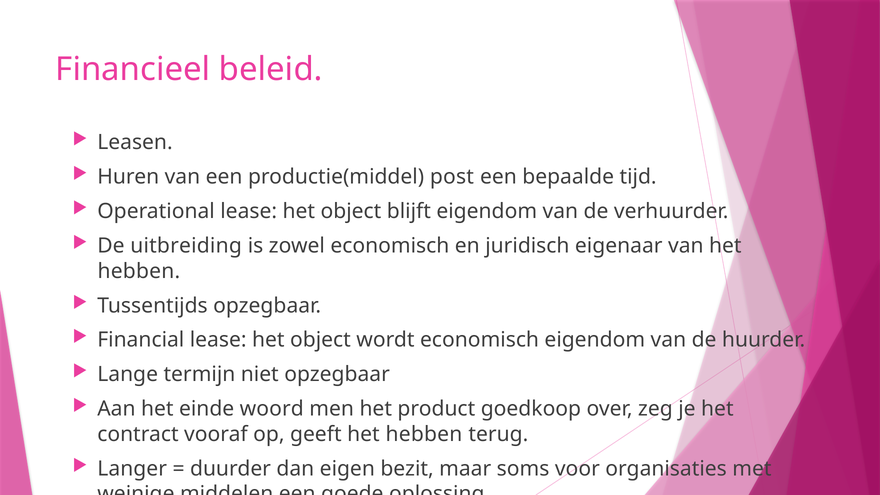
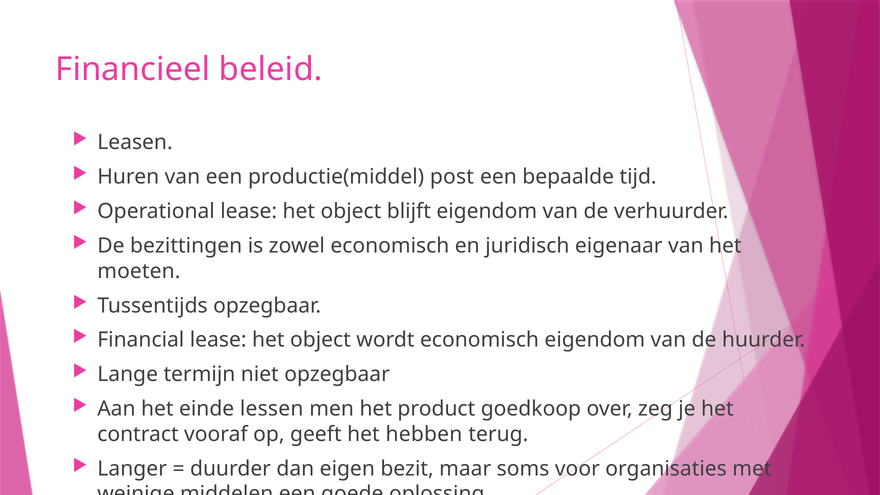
uitbreiding: uitbreiding -> bezittingen
hebben at (139, 271): hebben -> moeten
woord: woord -> lessen
